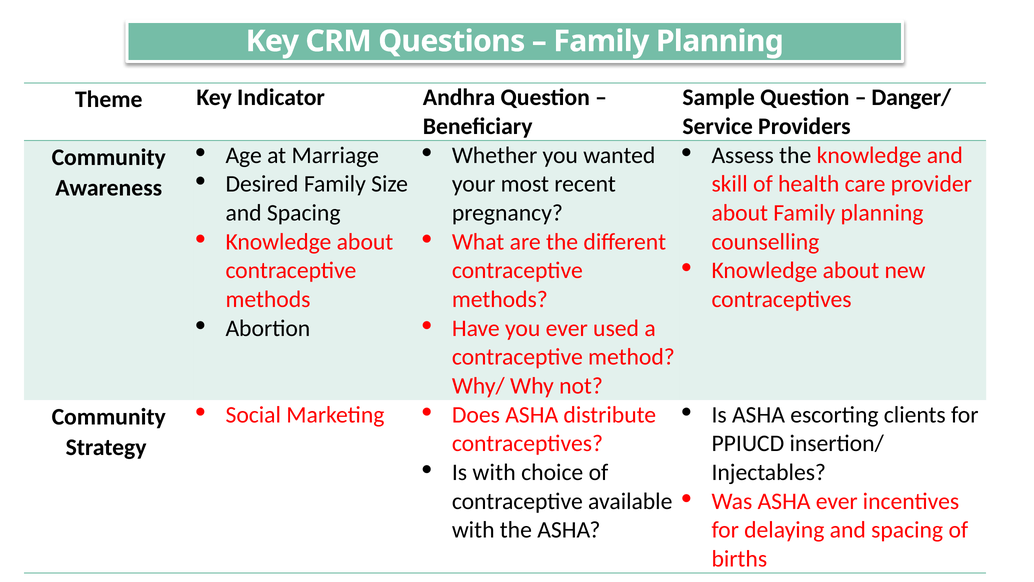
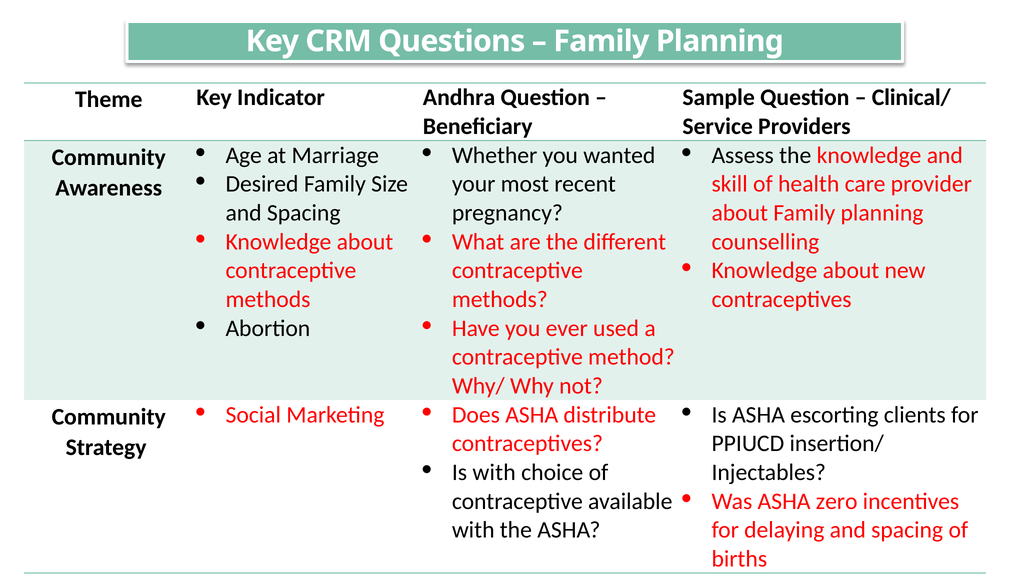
Danger/: Danger/ -> Clinical/
ASHA ever: ever -> zero
